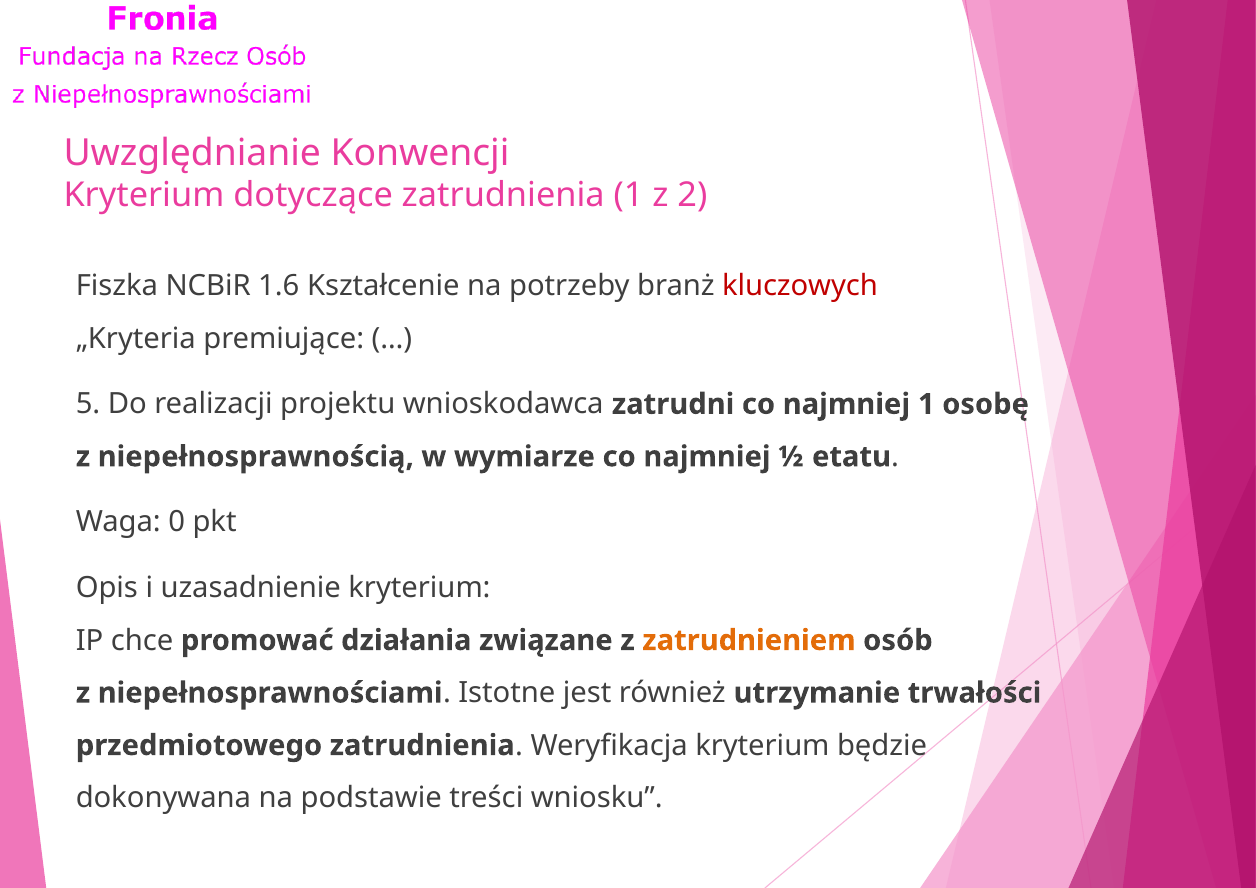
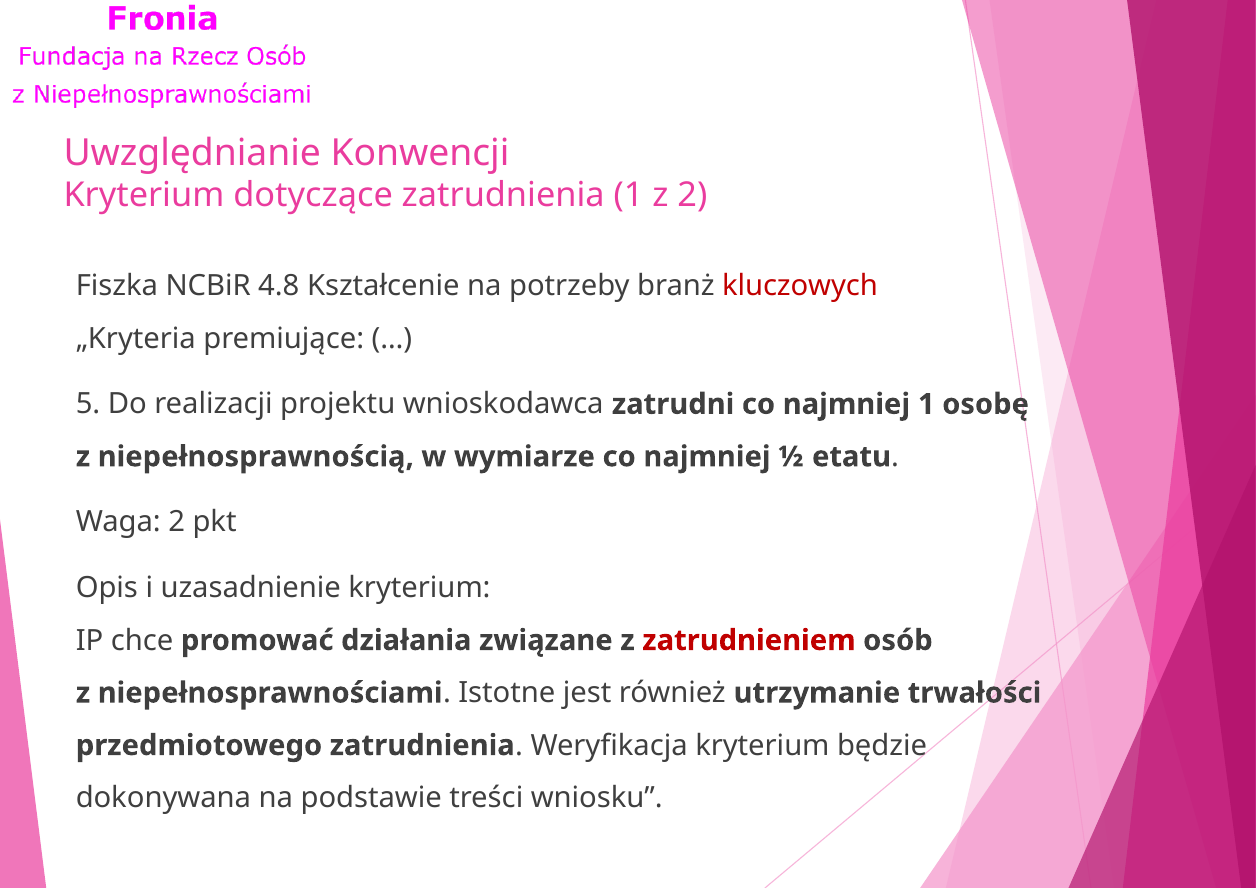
1.6: 1.6 -> 4.8
Waga 0: 0 -> 2
zatrudnieniem colour: orange -> red
